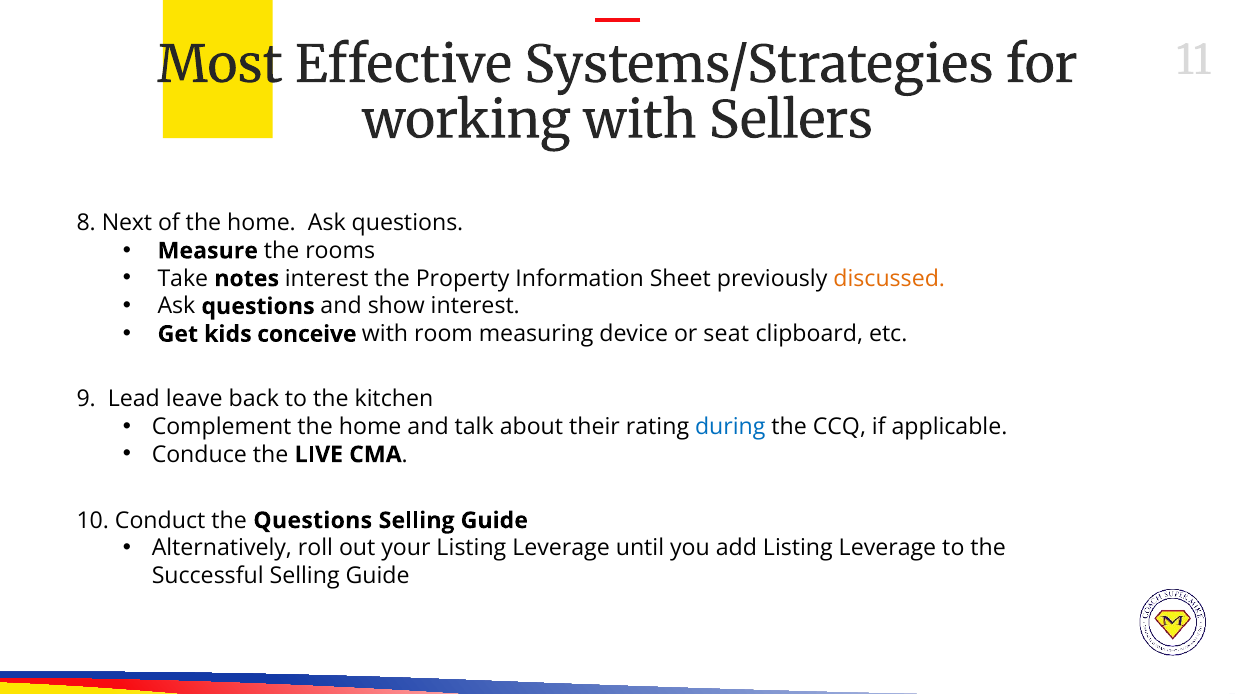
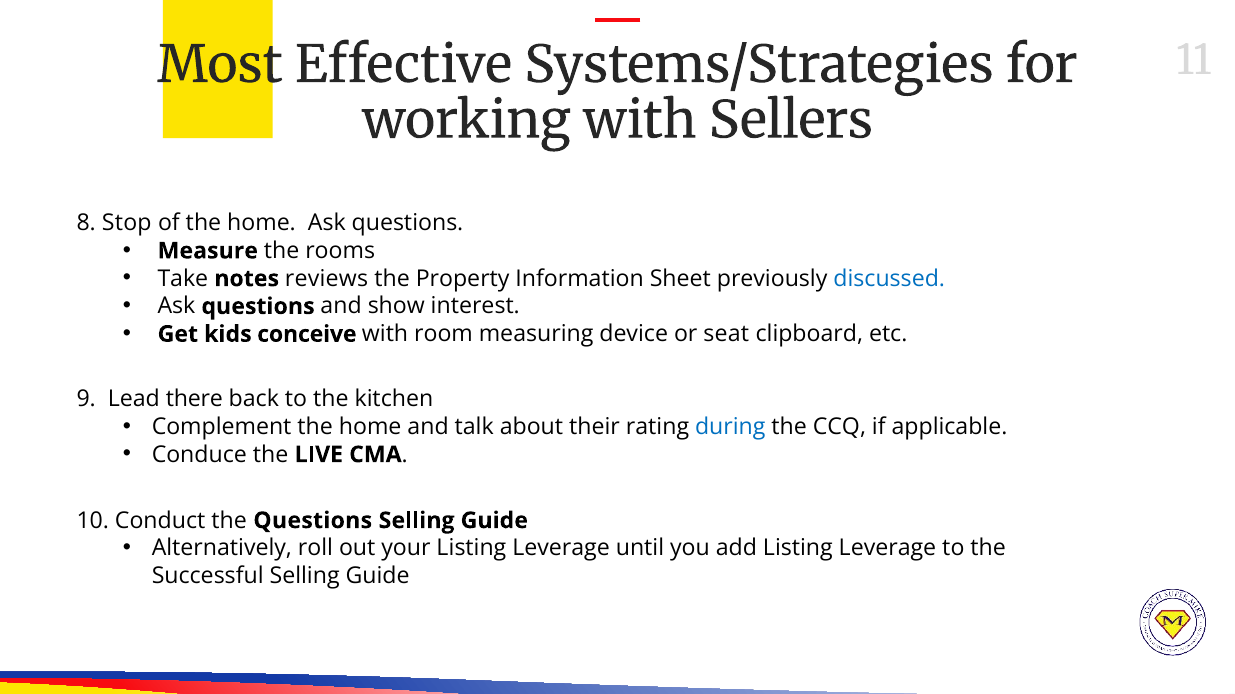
Next: Next -> Stop
notes interest: interest -> reviews
discussed colour: orange -> blue
leave: leave -> there
